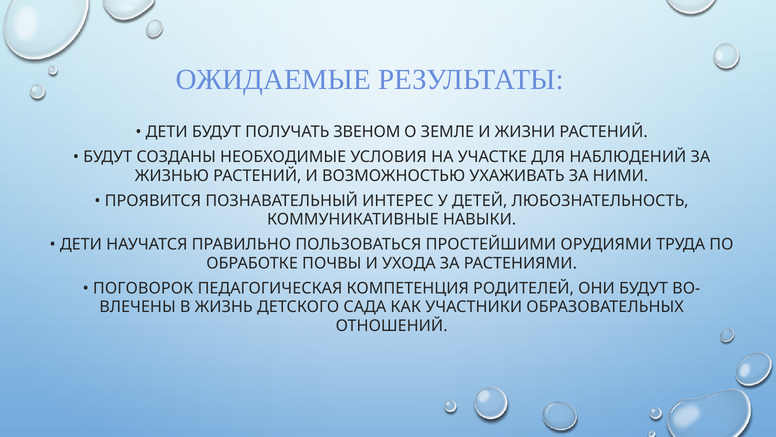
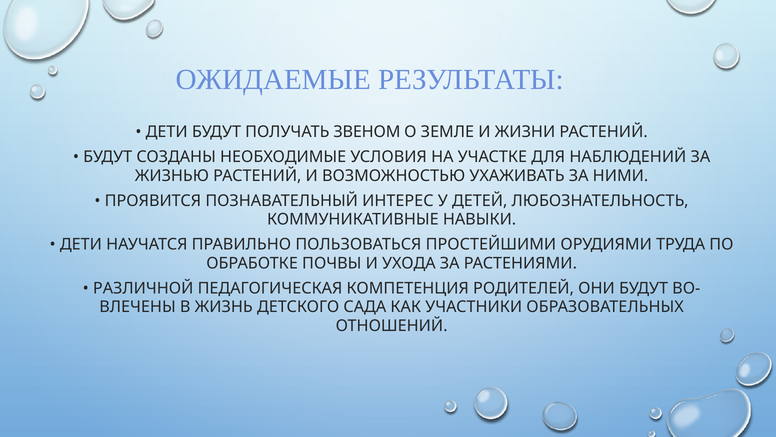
ПОГОВОРОК: ПОГОВОРОК -> РАЗЛИЧНОЙ
